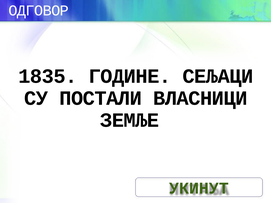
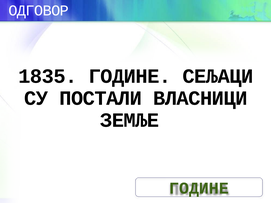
УКИНУТ at (199, 189): УКИНУТ -> ГОДИНЕ
